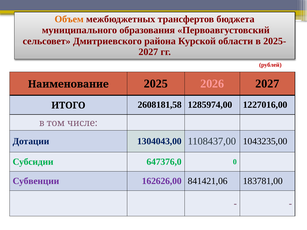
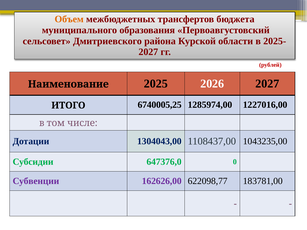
2026 colour: pink -> white
2608181,58: 2608181,58 -> 6740005,25
841421,06: 841421,06 -> 622098,77
